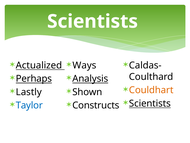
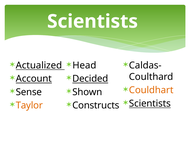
Ways: Ways -> Head
Perhaps: Perhaps -> Account
Analysis: Analysis -> Decided
Lastly: Lastly -> Sense
Taylor colour: blue -> orange
